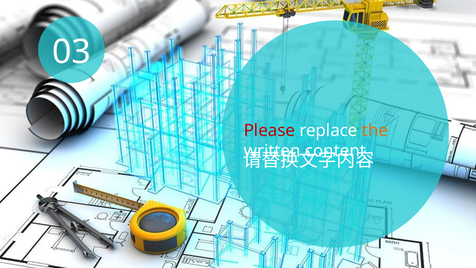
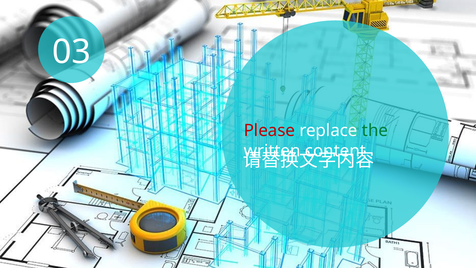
the colour: orange -> green
